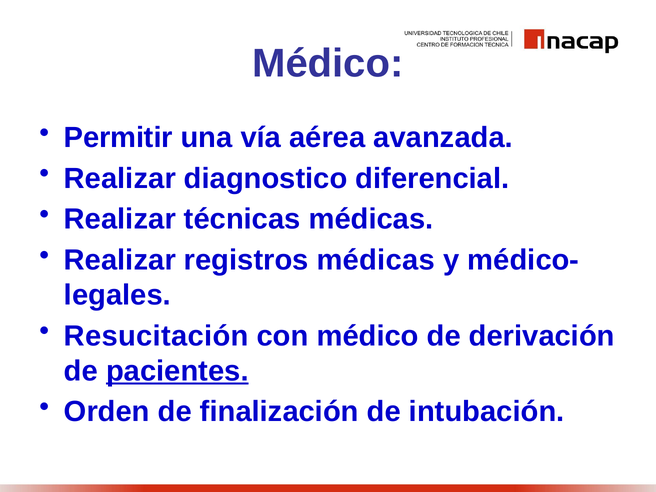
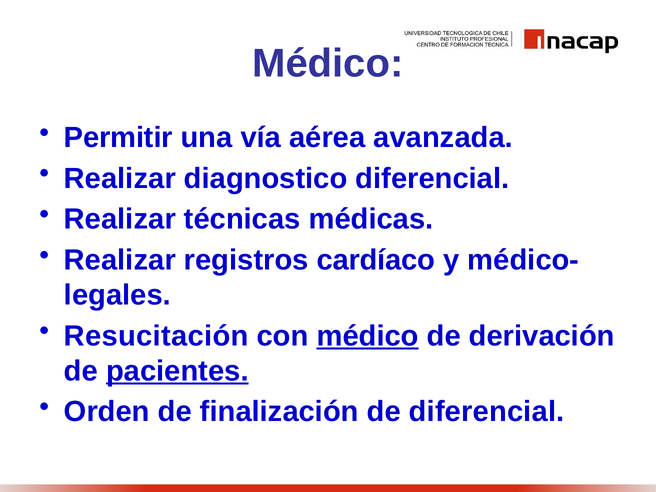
registros médicas: médicas -> cardíaco
médico at (368, 336) underline: none -> present
de intubación: intubación -> diferencial
